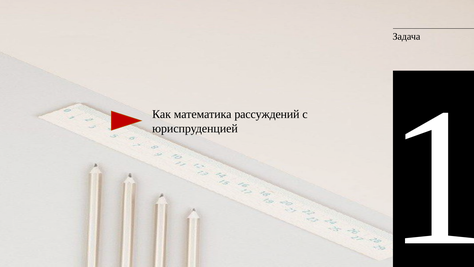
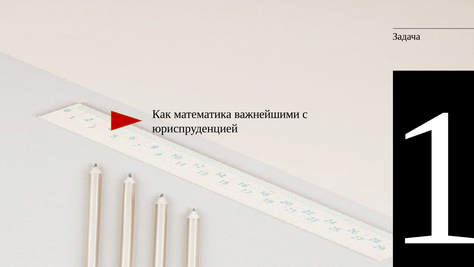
рассуждений: рассуждений -> важнейшими
